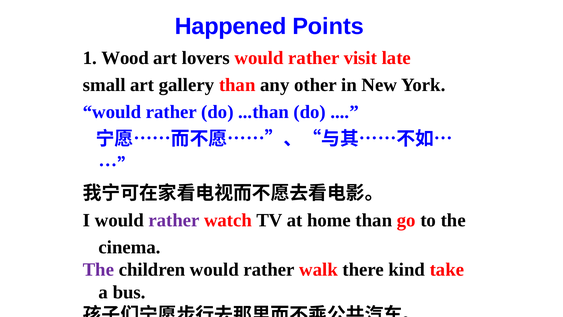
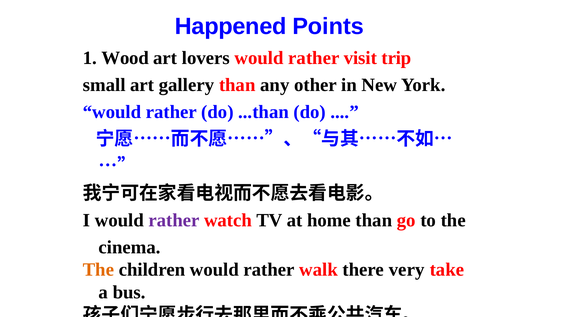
late: late -> trip
The at (98, 270) colour: purple -> orange
kind: kind -> very
